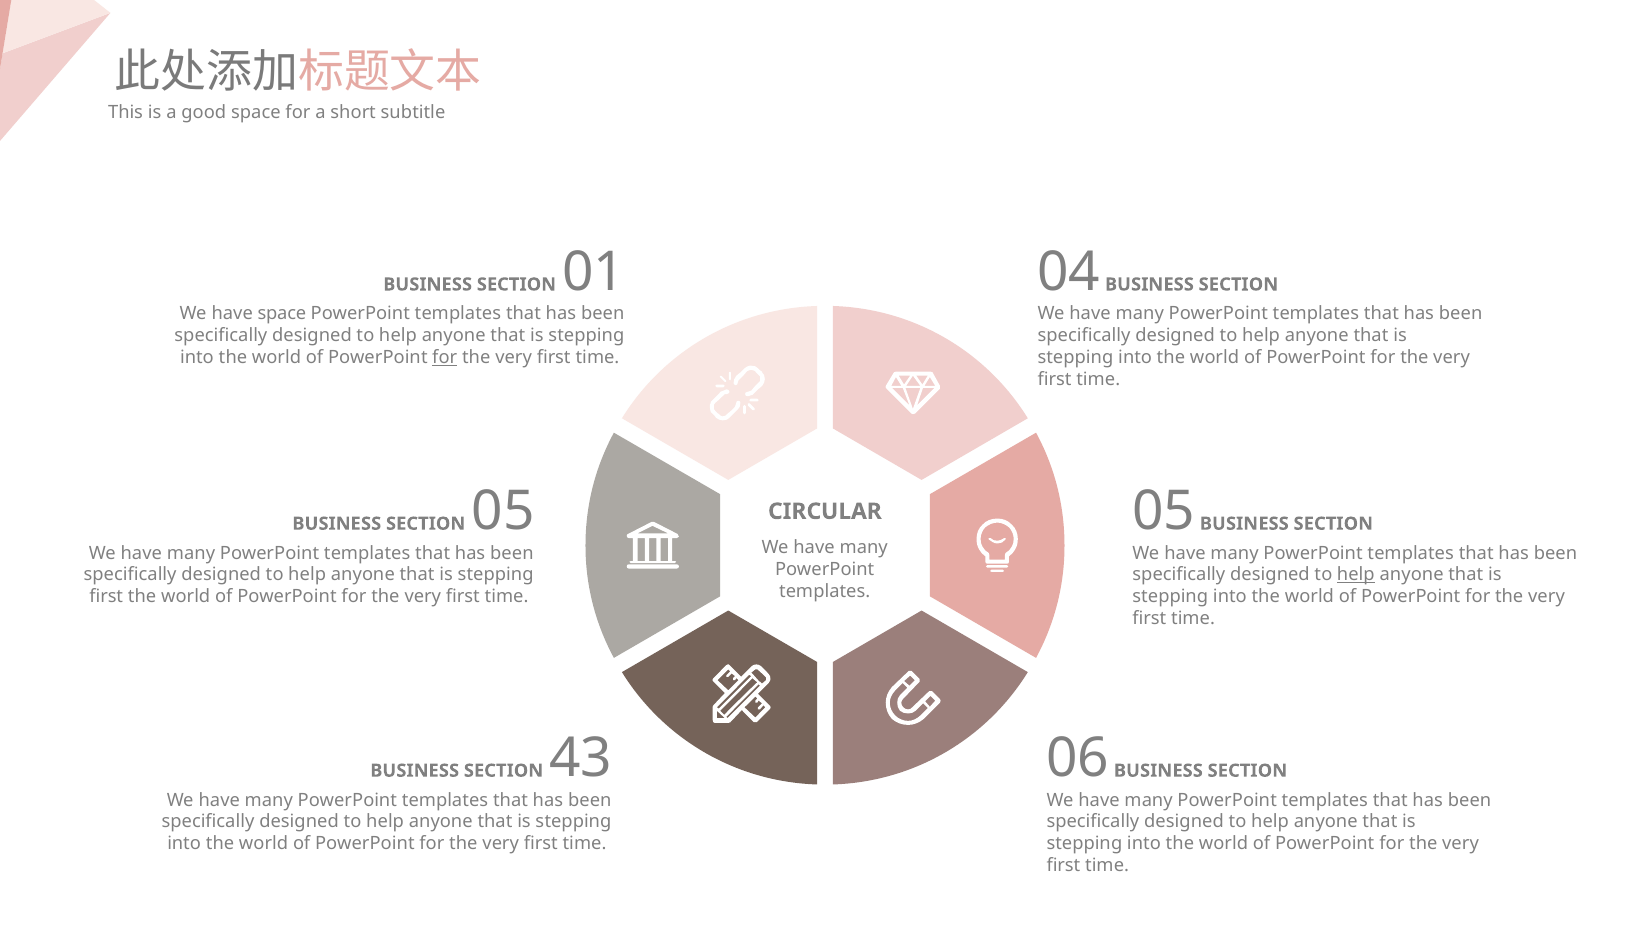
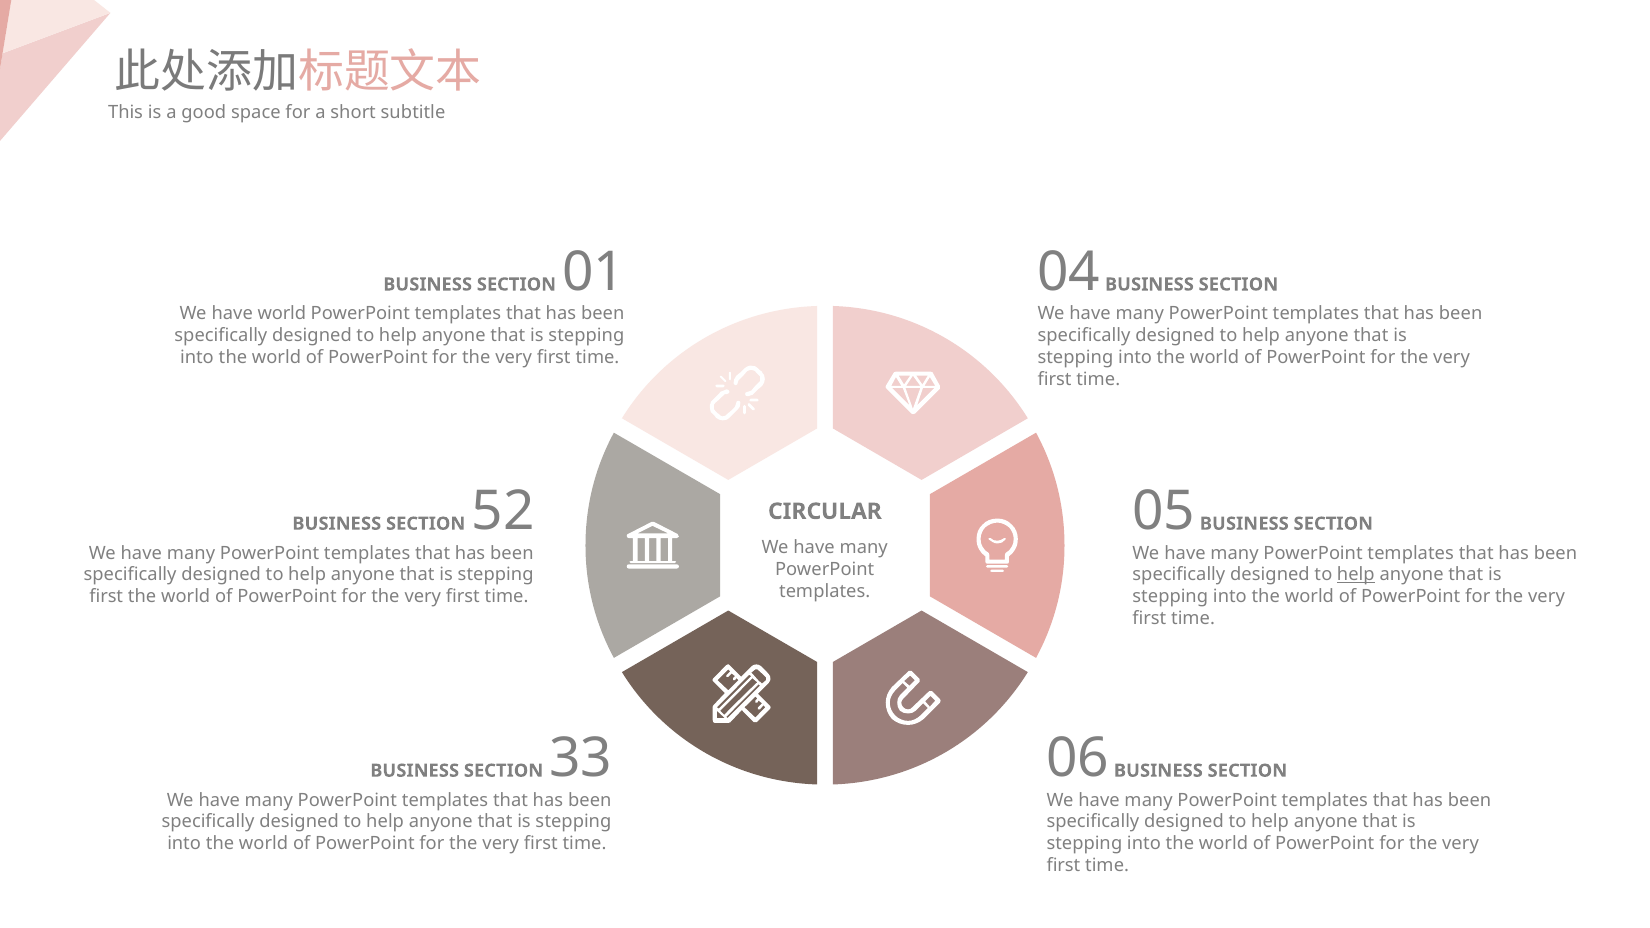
have space: space -> world
for at (445, 358) underline: present -> none
SECTION 05: 05 -> 52
43: 43 -> 33
